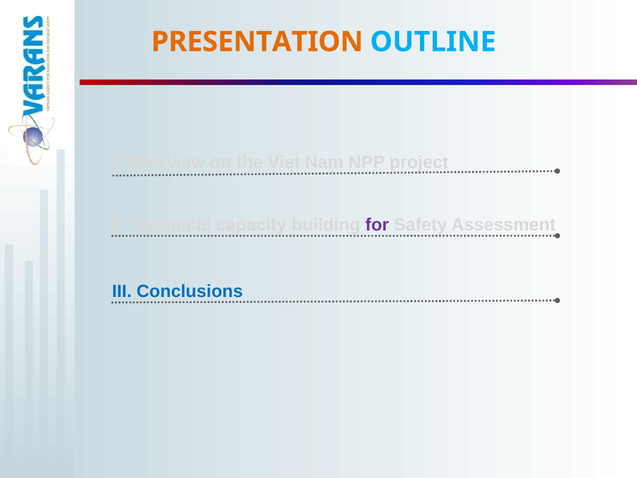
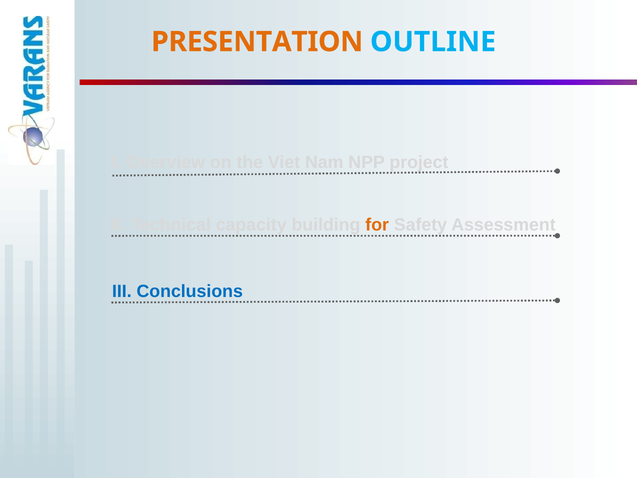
for colour: purple -> orange
